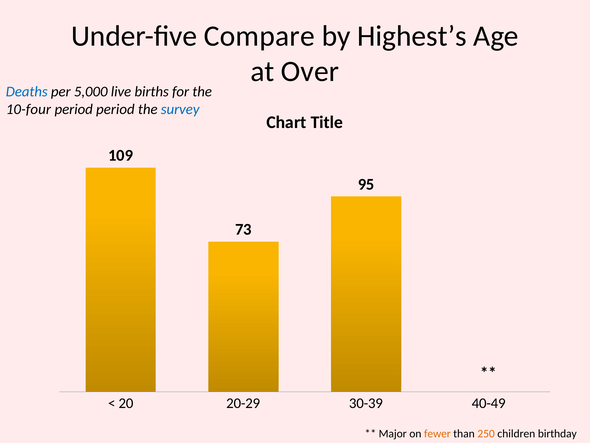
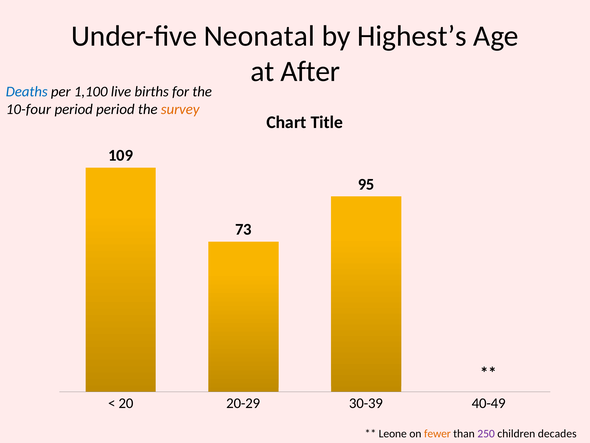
Compare: Compare -> Neonatal
Over: Over -> After
5,000: 5,000 -> 1,100
survey colour: blue -> orange
Major: Major -> Leone
250 colour: orange -> purple
birthday: birthday -> decades
